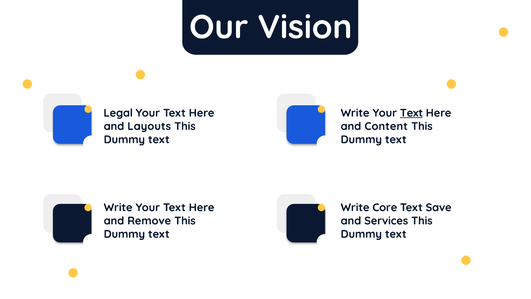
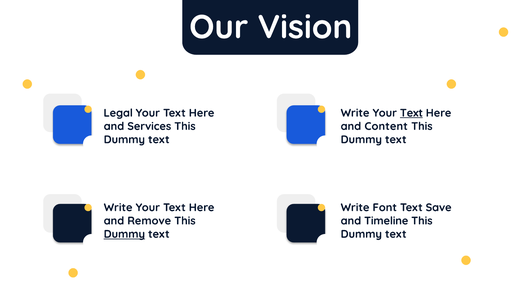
Layouts: Layouts -> Services
Core: Core -> Font
Services: Services -> Timeline
Dummy at (124, 234) underline: none -> present
